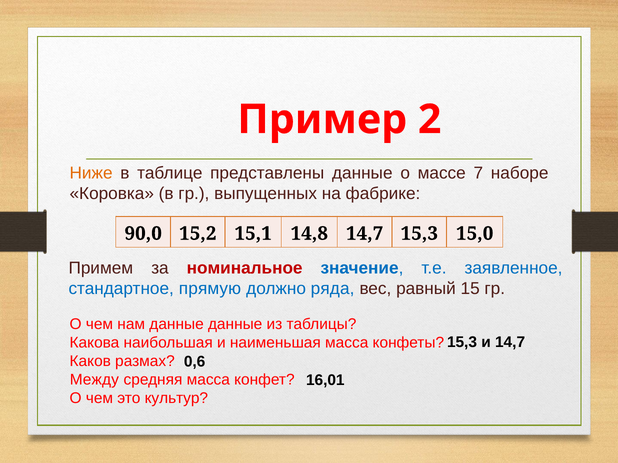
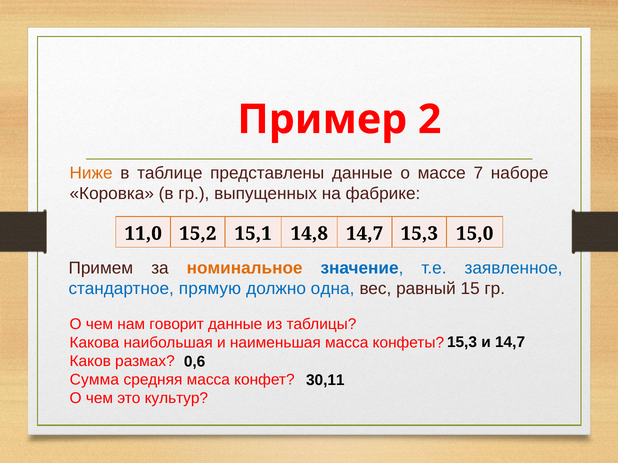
90,0: 90,0 -> 11,0
номинальное colour: red -> orange
ряда: ряда -> одна
нам данные: данные -> говорит
Между: Между -> Сумма
16,01: 16,01 -> 30,11
